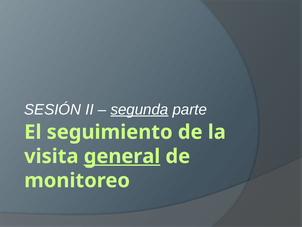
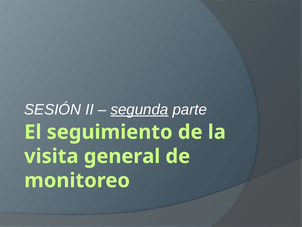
general underline: present -> none
